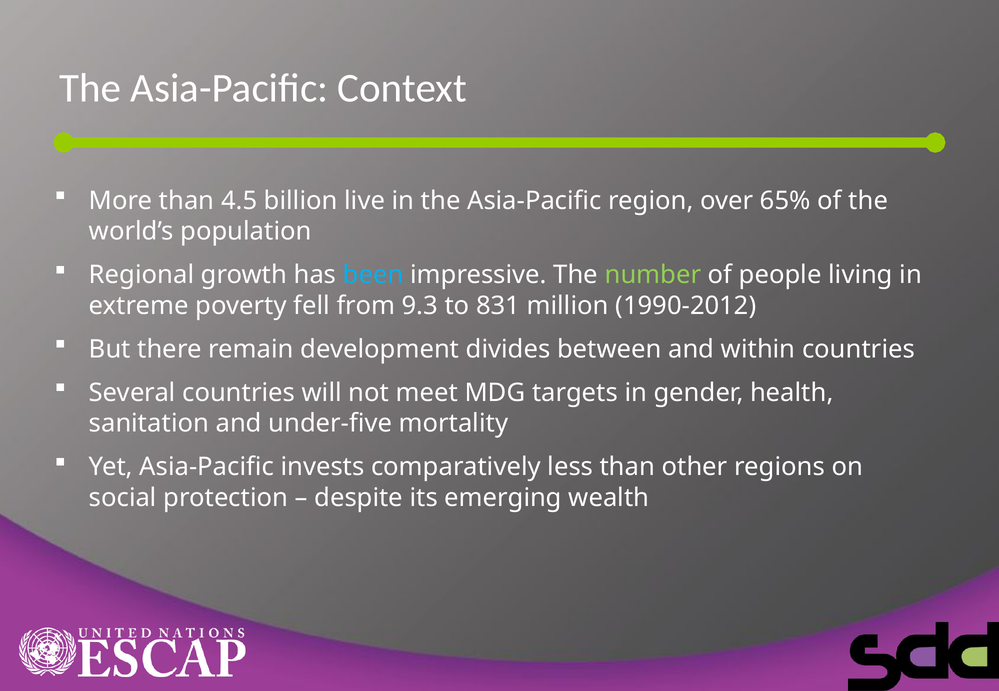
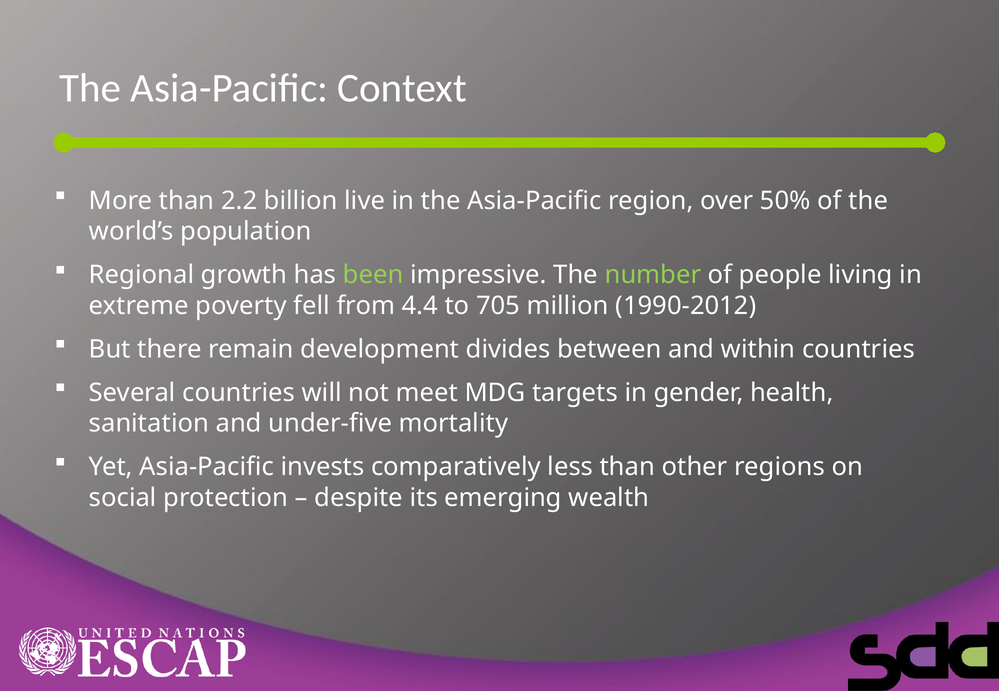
4.5: 4.5 -> 2.2
65%: 65% -> 50%
been colour: light blue -> light green
9.3: 9.3 -> 4.4
831: 831 -> 705
